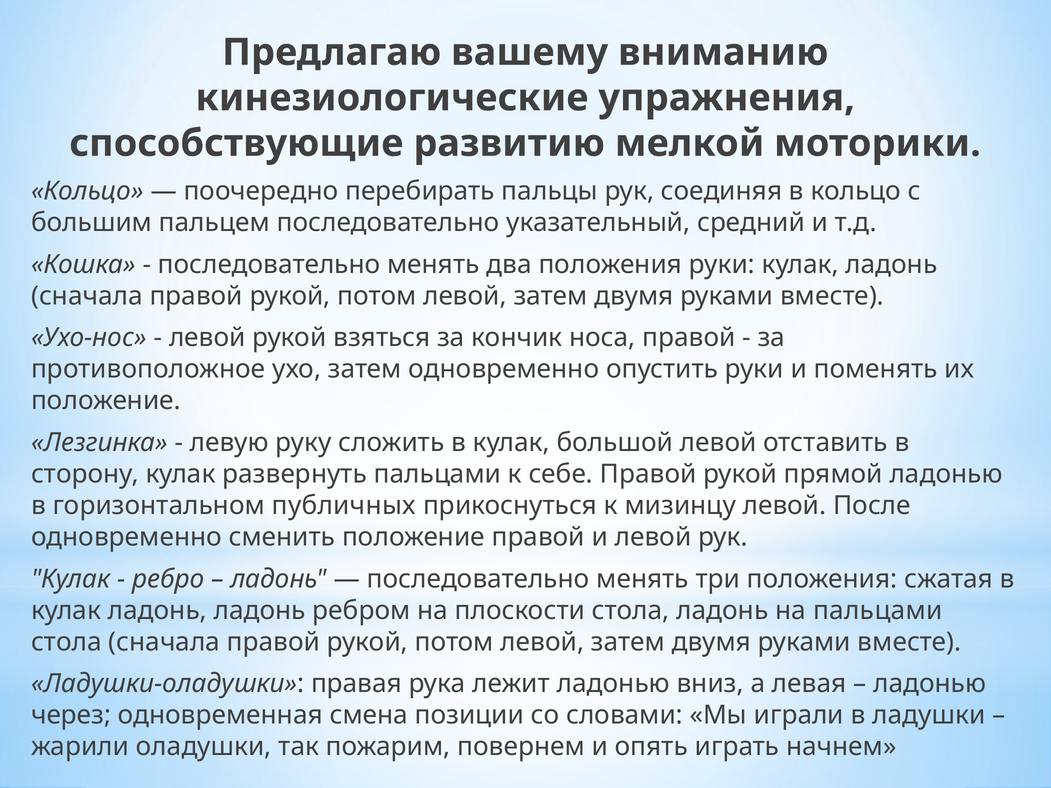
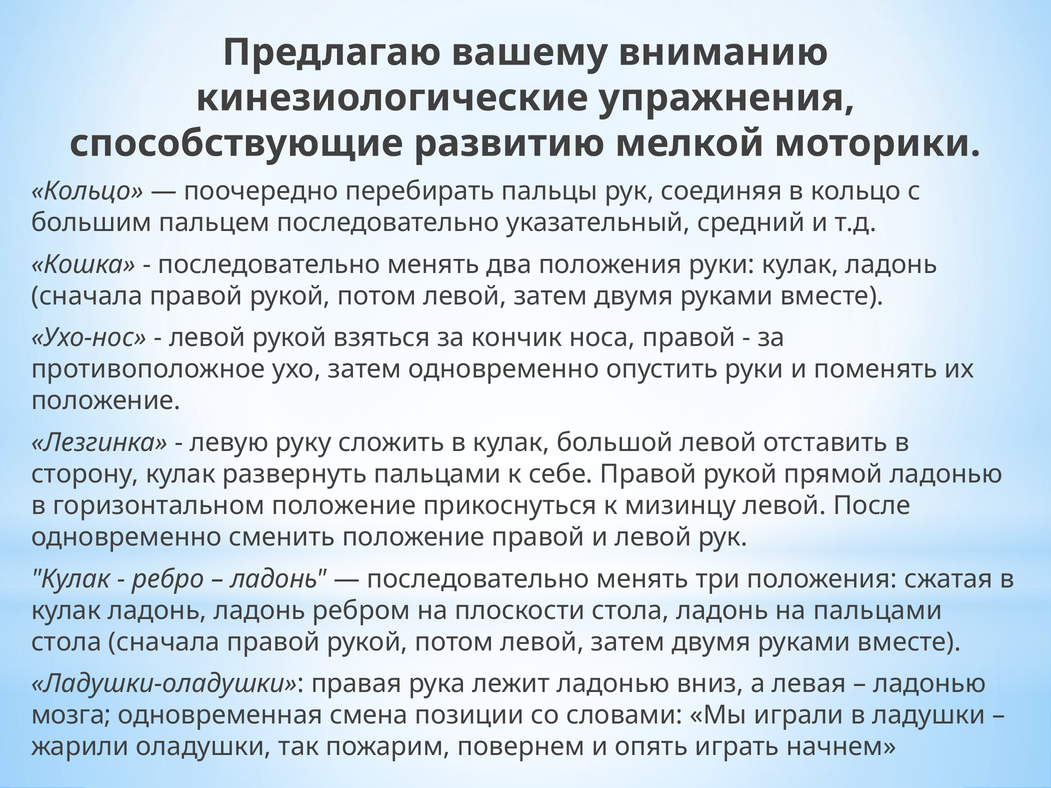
горизонтальном публичных: публичных -> положение
через: через -> мозга
